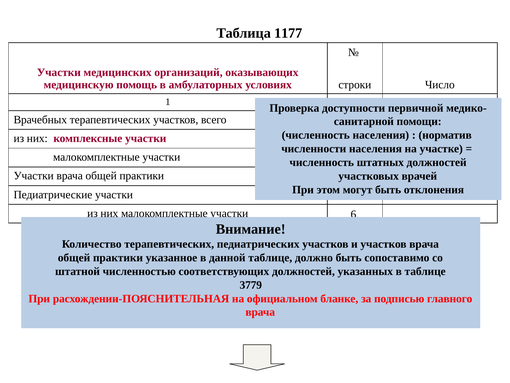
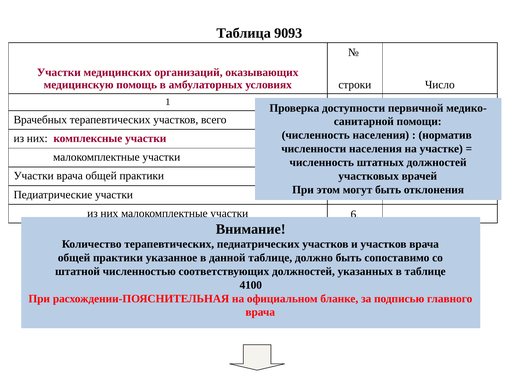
1177: 1177 -> 9093
3779: 3779 -> 4100
